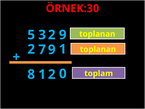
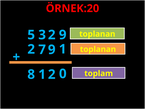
ÖRNEK:30: ÖRNEK:30 -> ÖRNEK:20
